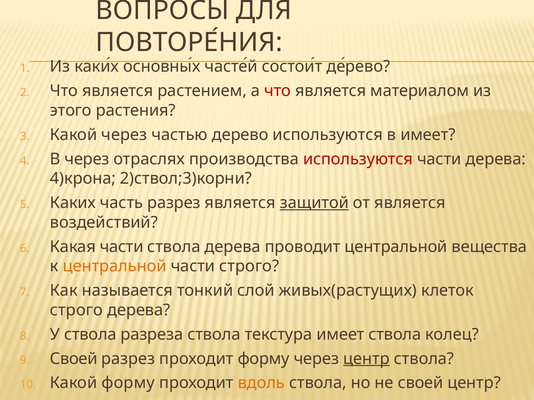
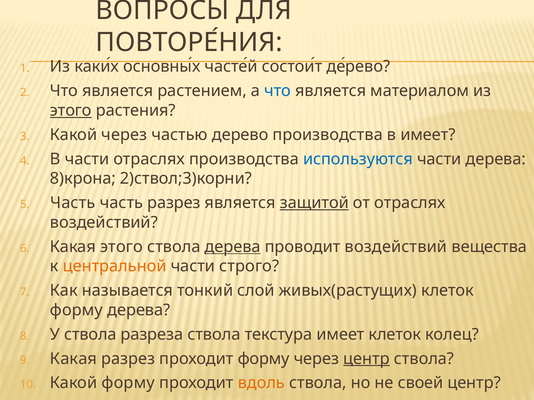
что at (278, 91) colour: red -> blue
этого at (71, 111) underline: none -> present
дерево используются: используются -> производства
В через: через -> части
используются at (358, 159) colour: red -> blue
4)крона: 4)крона -> 8)крона
Каких at (73, 203): Каких -> Часть
от является: является -> отраслях
Какая части: части -> этого
дерева at (233, 247) underline: none -> present
проводит центральной: центральной -> воздействий
строго at (76, 310): строго -> форму
имеет ствола: ствола -> клеток
Своей at (74, 359): Своей -> Какая
